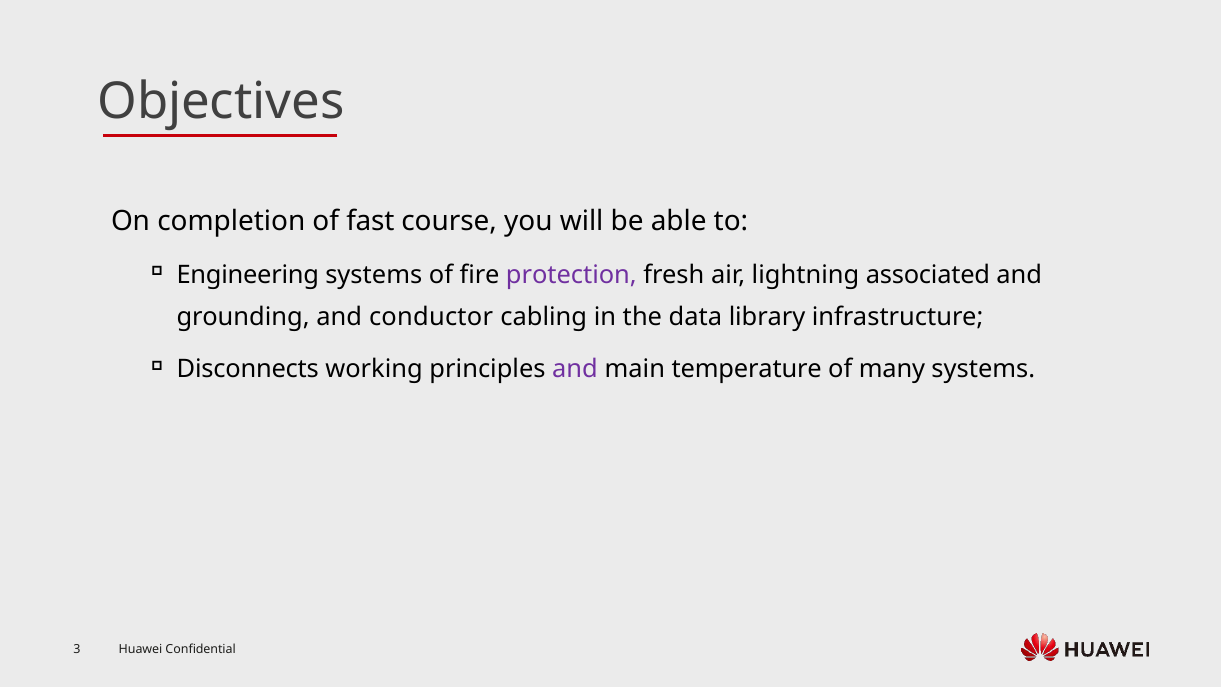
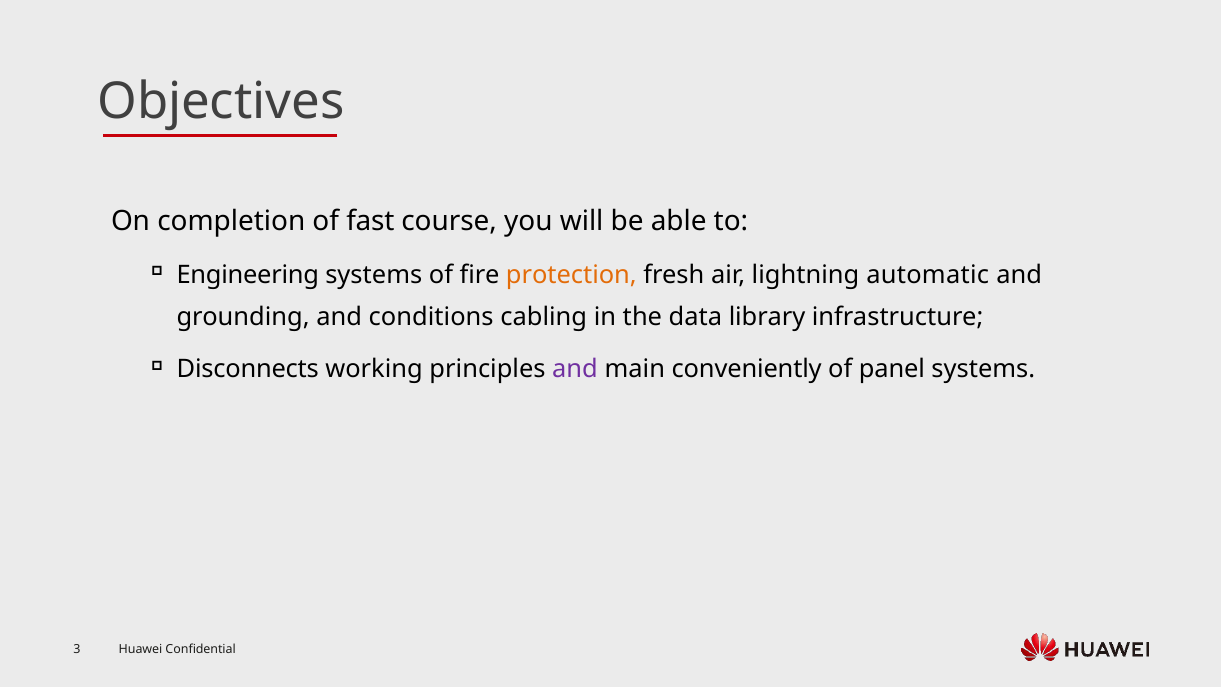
protection colour: purple -> orange
associated: associated -> automatic
conductor: conductor -> conditions
temperature: temperature -> conveniently
many: many -> panel
